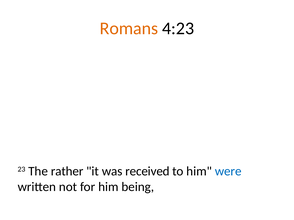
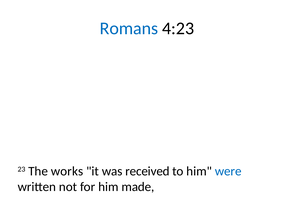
Romans colour: orange -> blue
rather: rather -> works
being: being -> made
